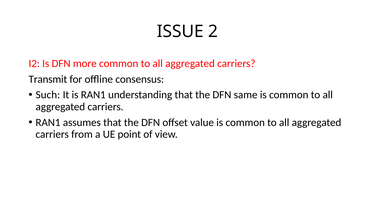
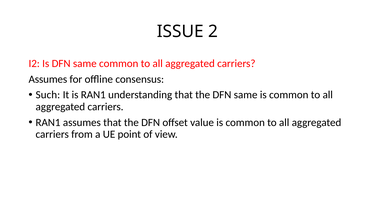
Is DFN more: more -> same
Transmit at (48, 79): Transmit -> Assumes
